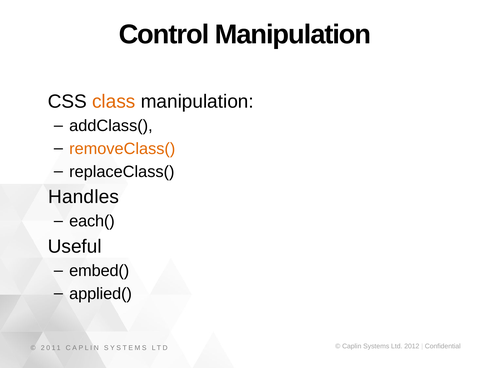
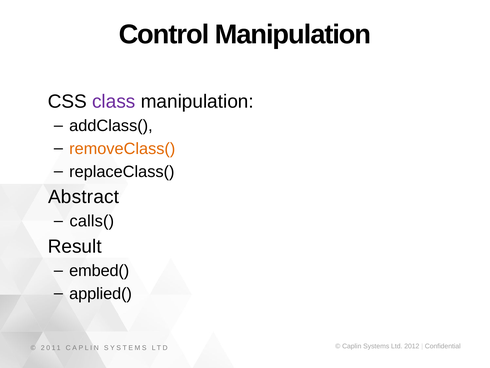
class colour: orange -> purple
Handles: Handles -> Abstract
each(: each( -> calls(
Useful: Useful -> Result
